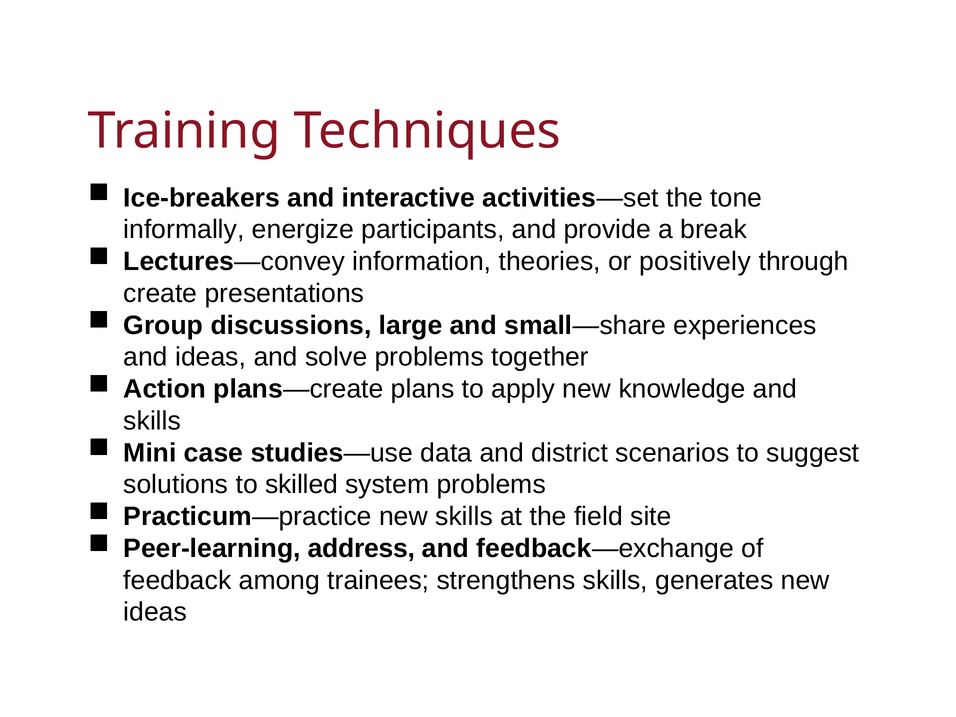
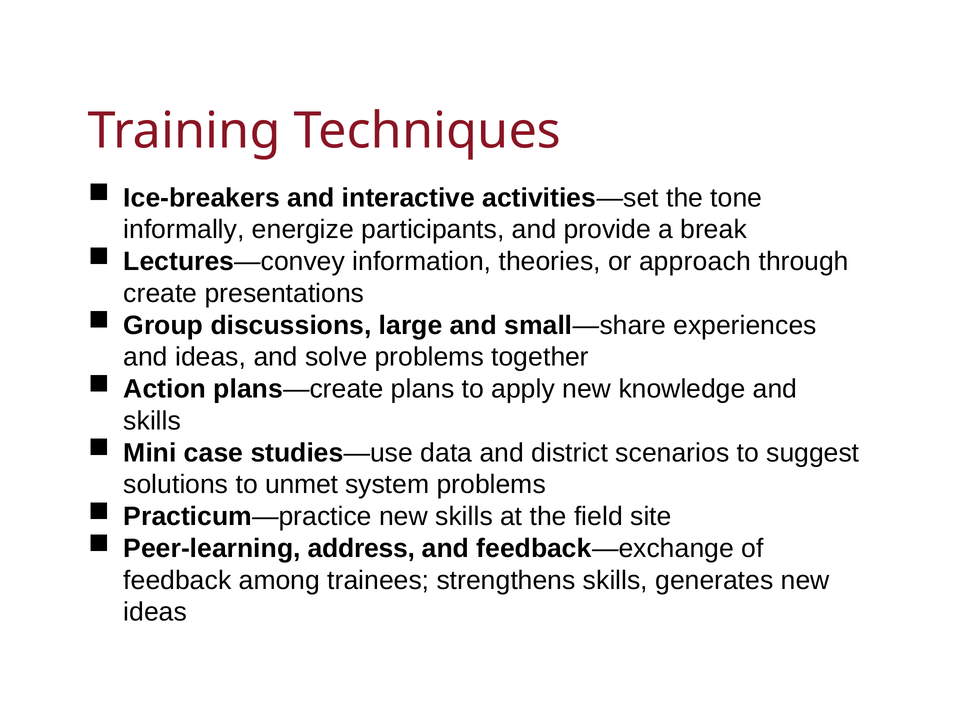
positively: positively -> approach
skilled: skilled -> unmet
